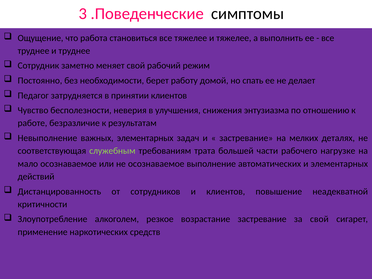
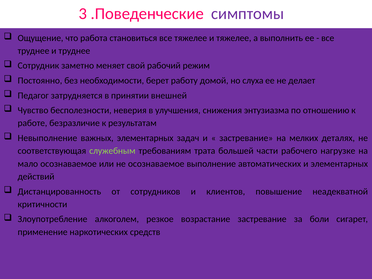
симптомы colour: black -> purple
спать: спать -> слуха
принятии клиентов: клиентов -> внешней
за свой: свой -> боли
